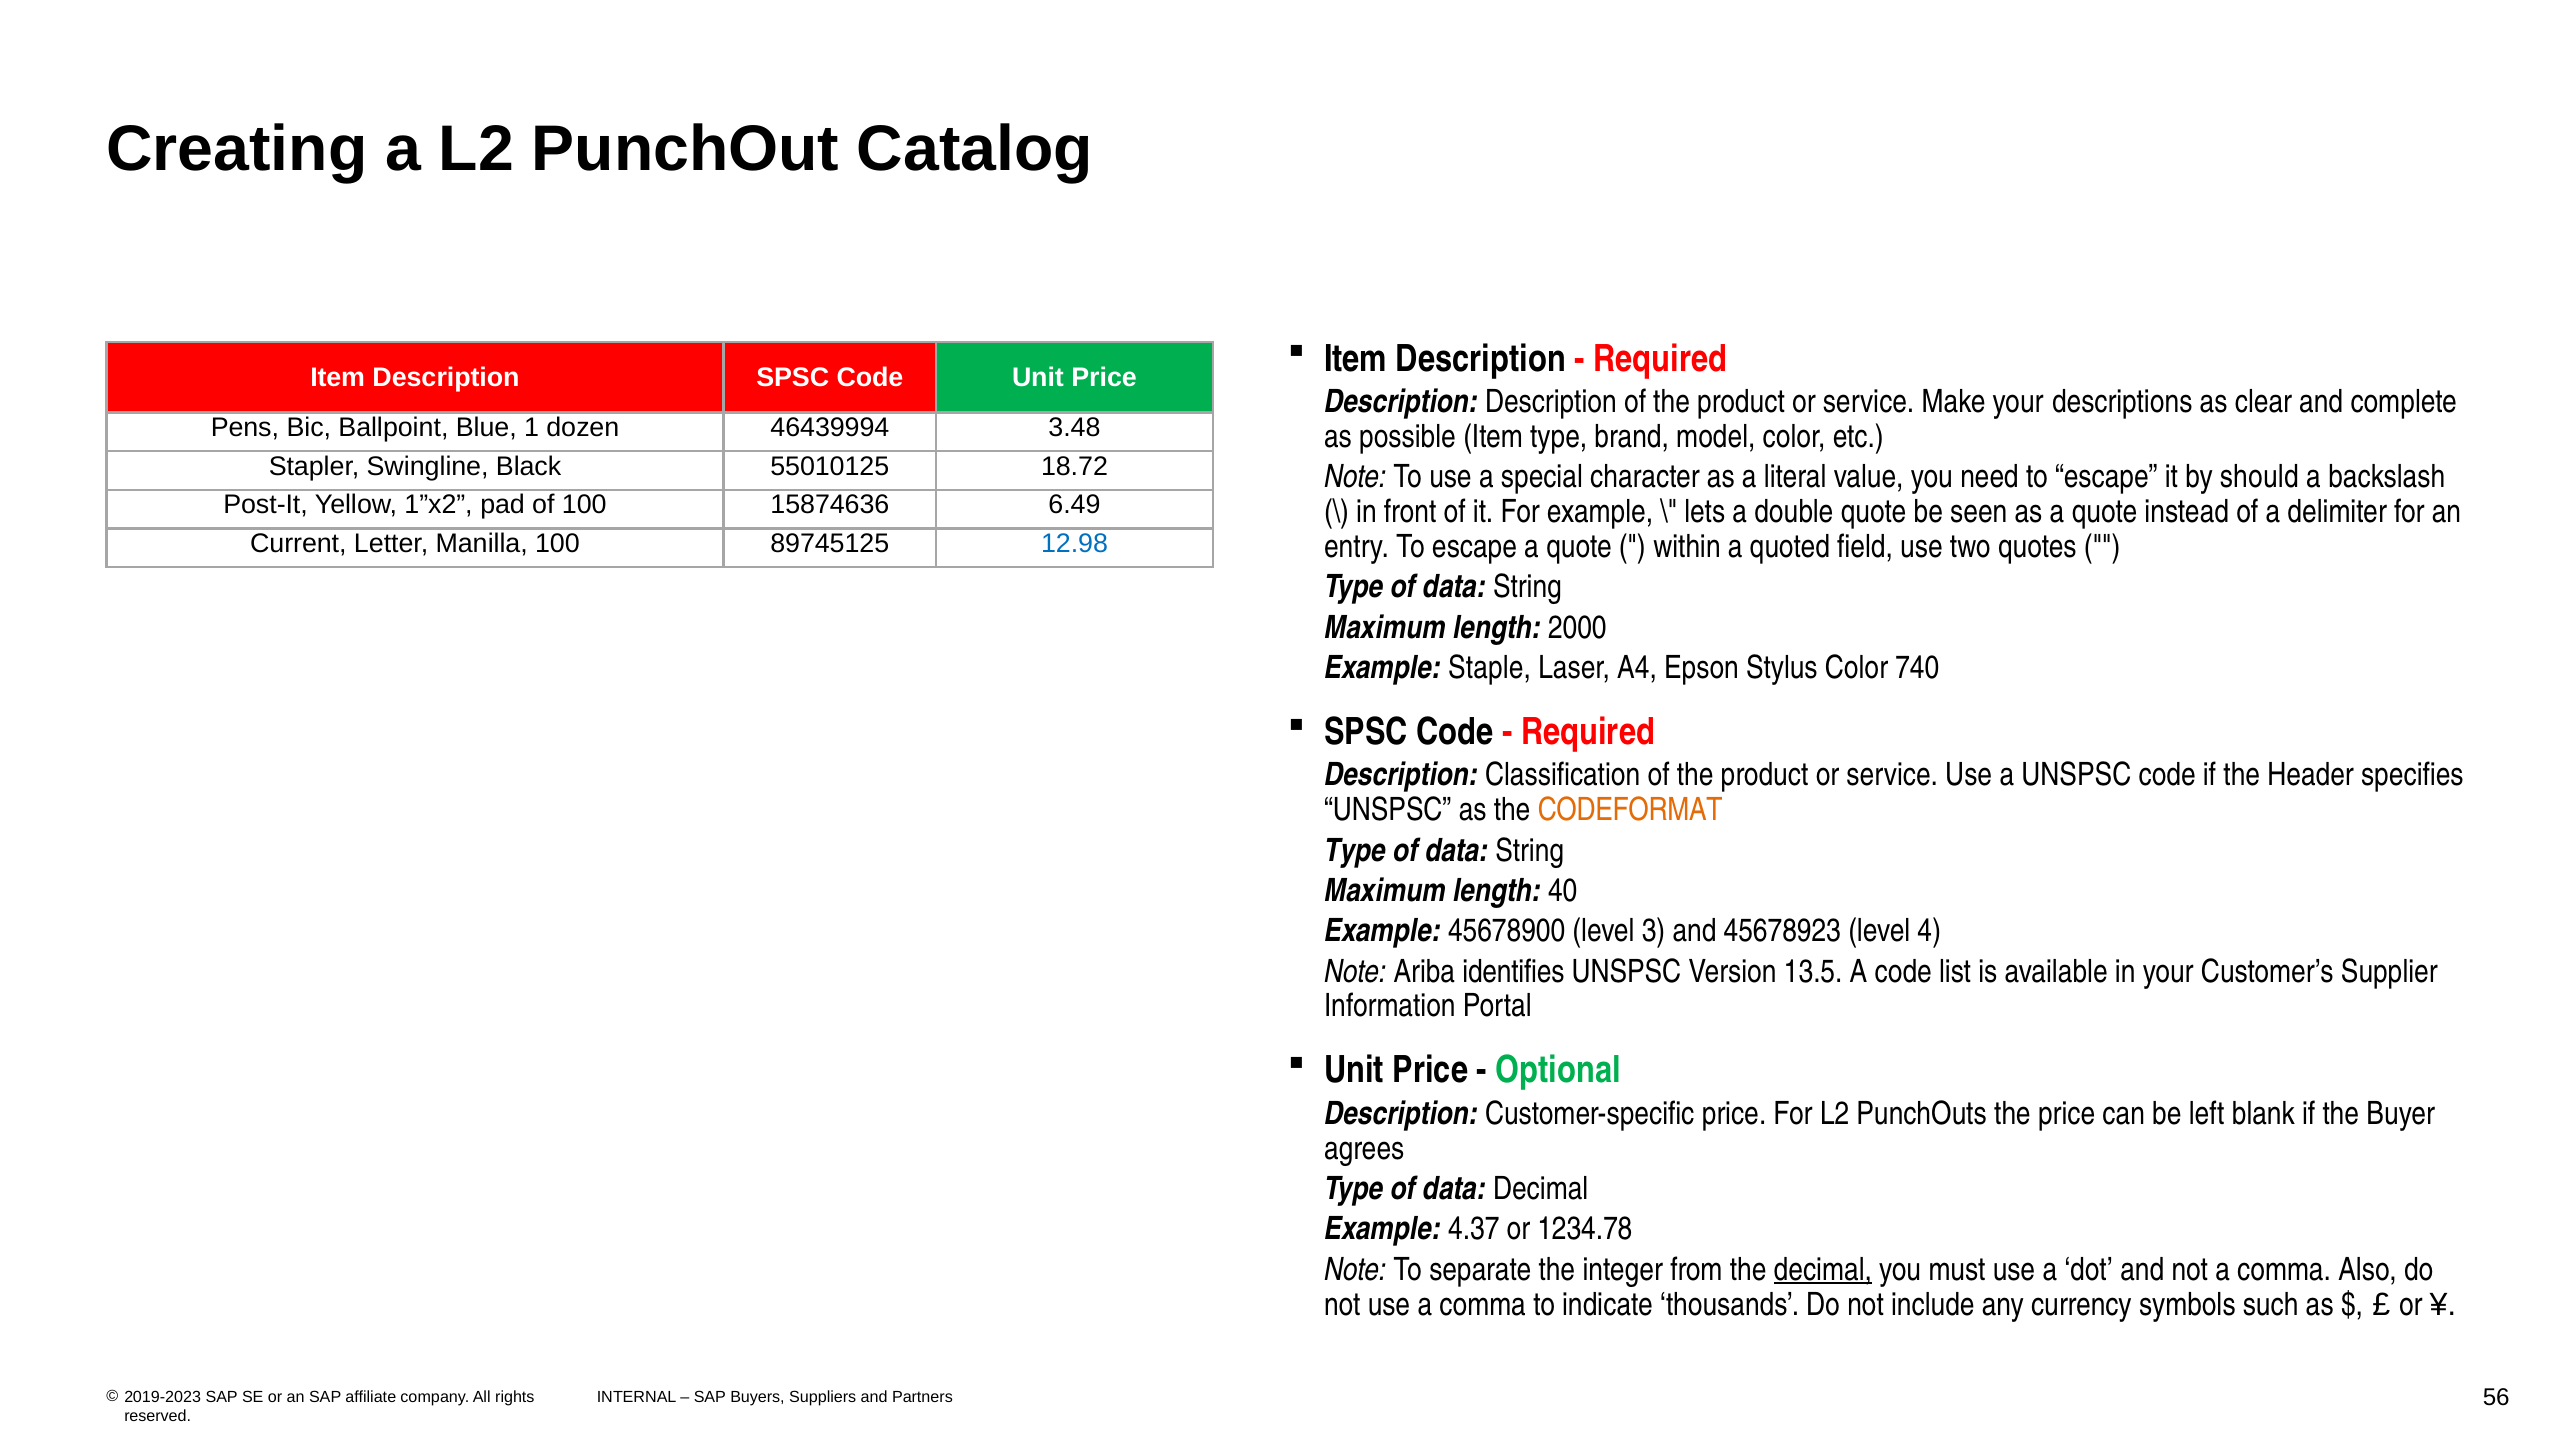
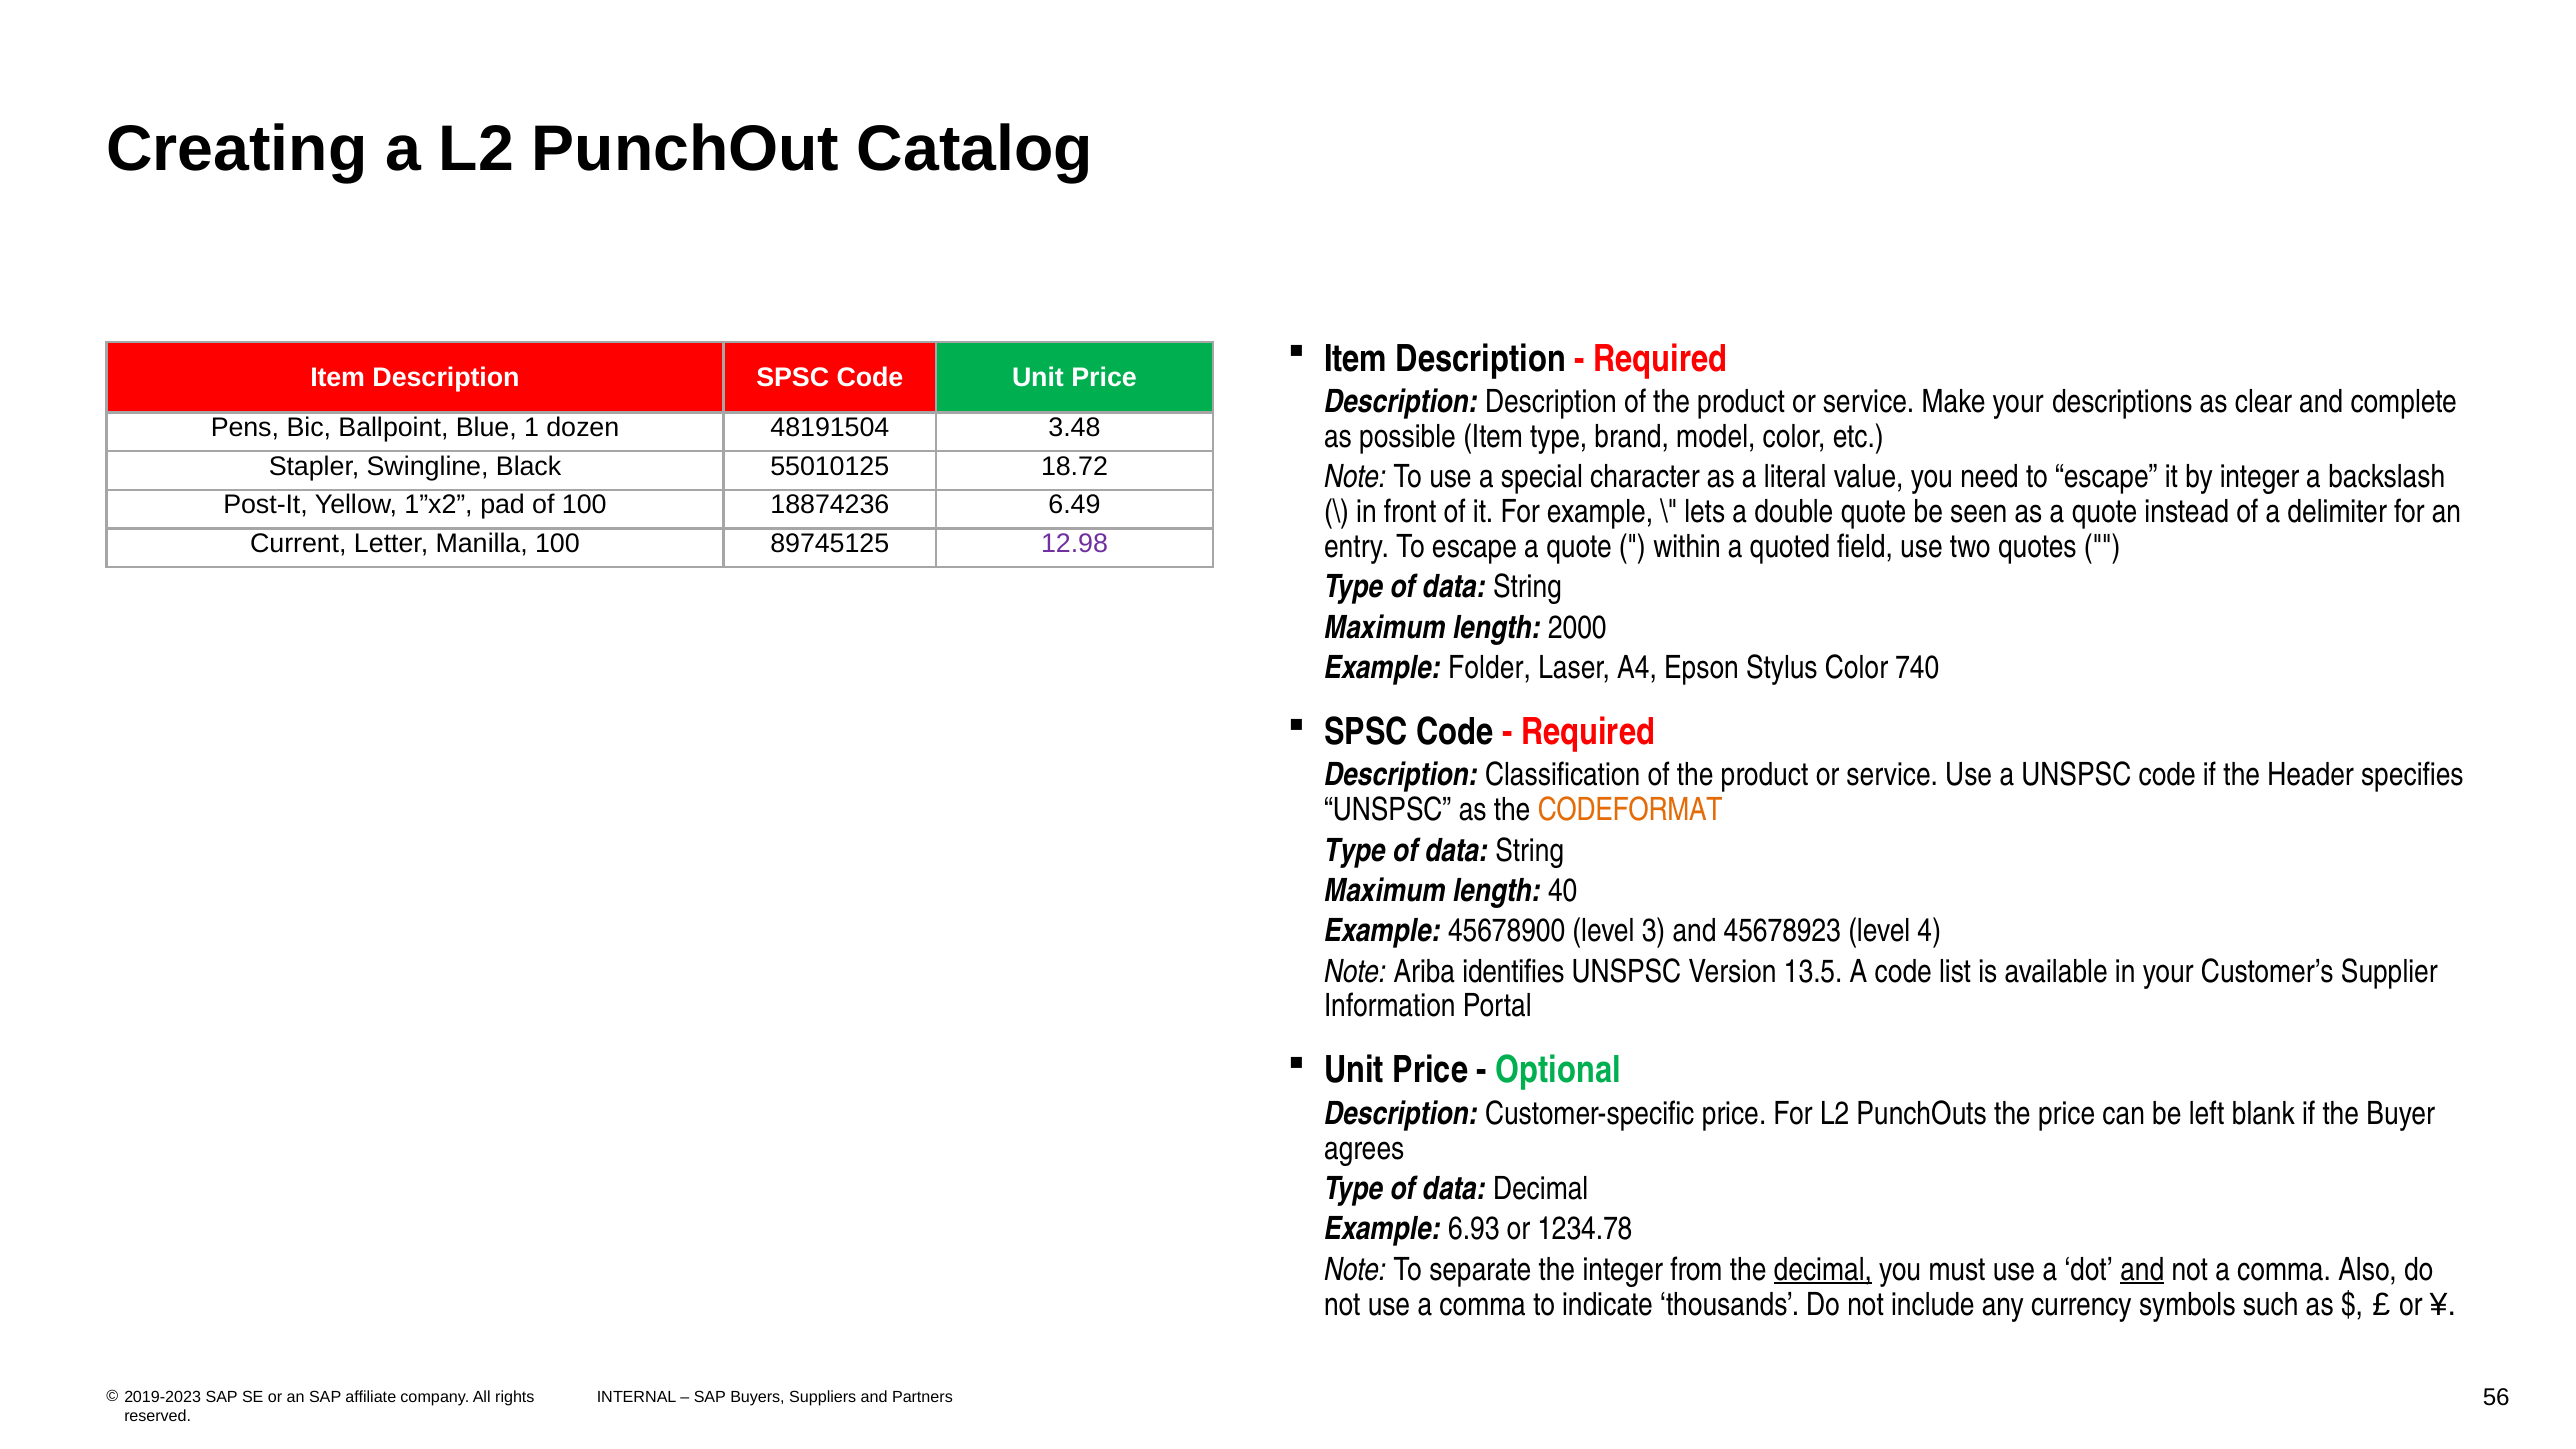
46439994: 46439994 -> 48191504
by should: should -> integer
15874636: 15874636 -> 18874236
12.98 colour: blue -> purple
Staple: Staple -> Folder
4.37: 4.37 -> 6.93
and at (2142, 1269) underline: none -> present
